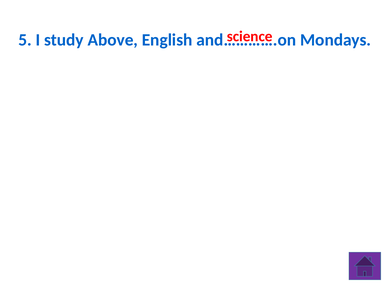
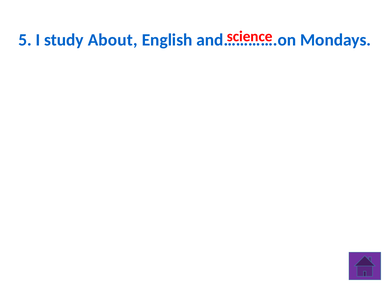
Above: Above -> About
